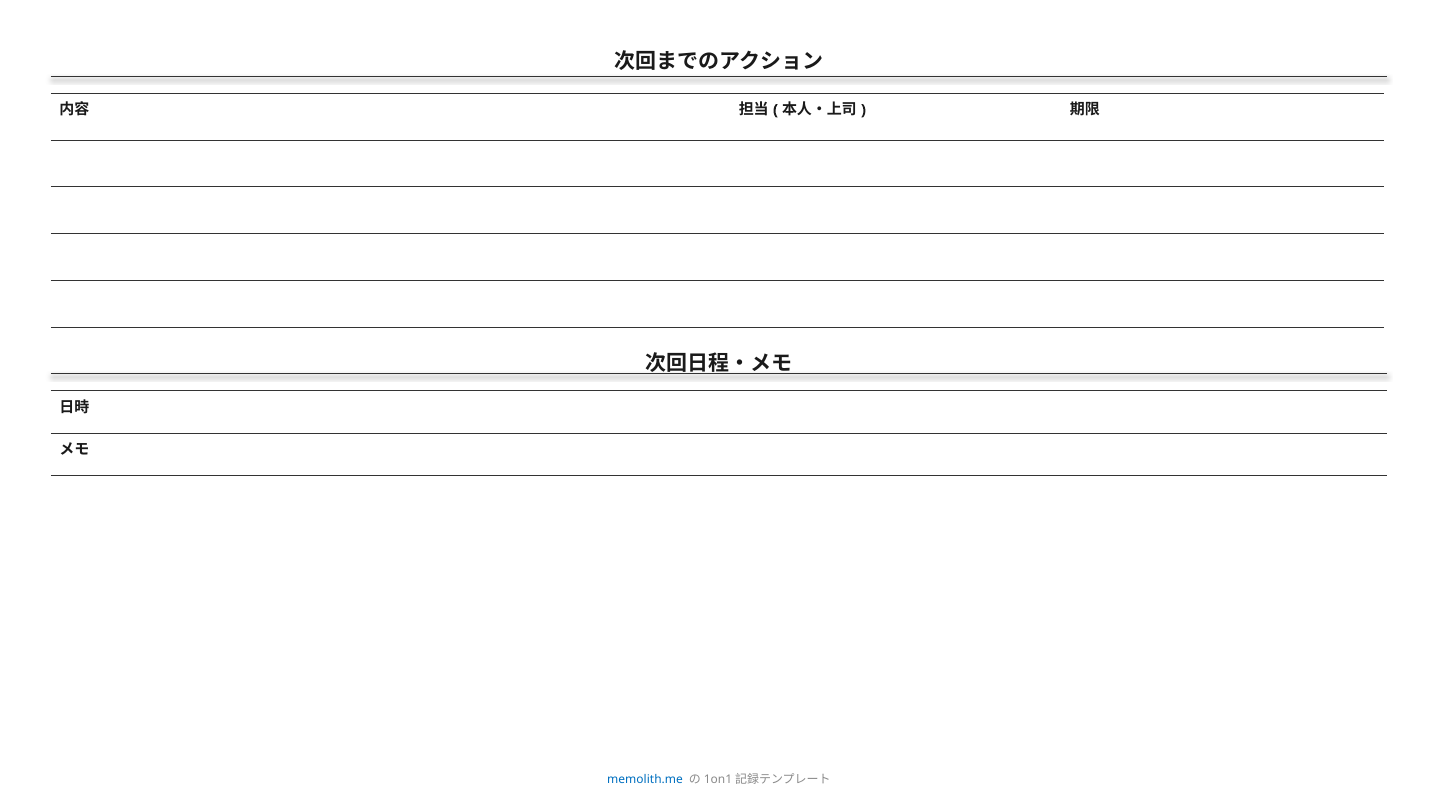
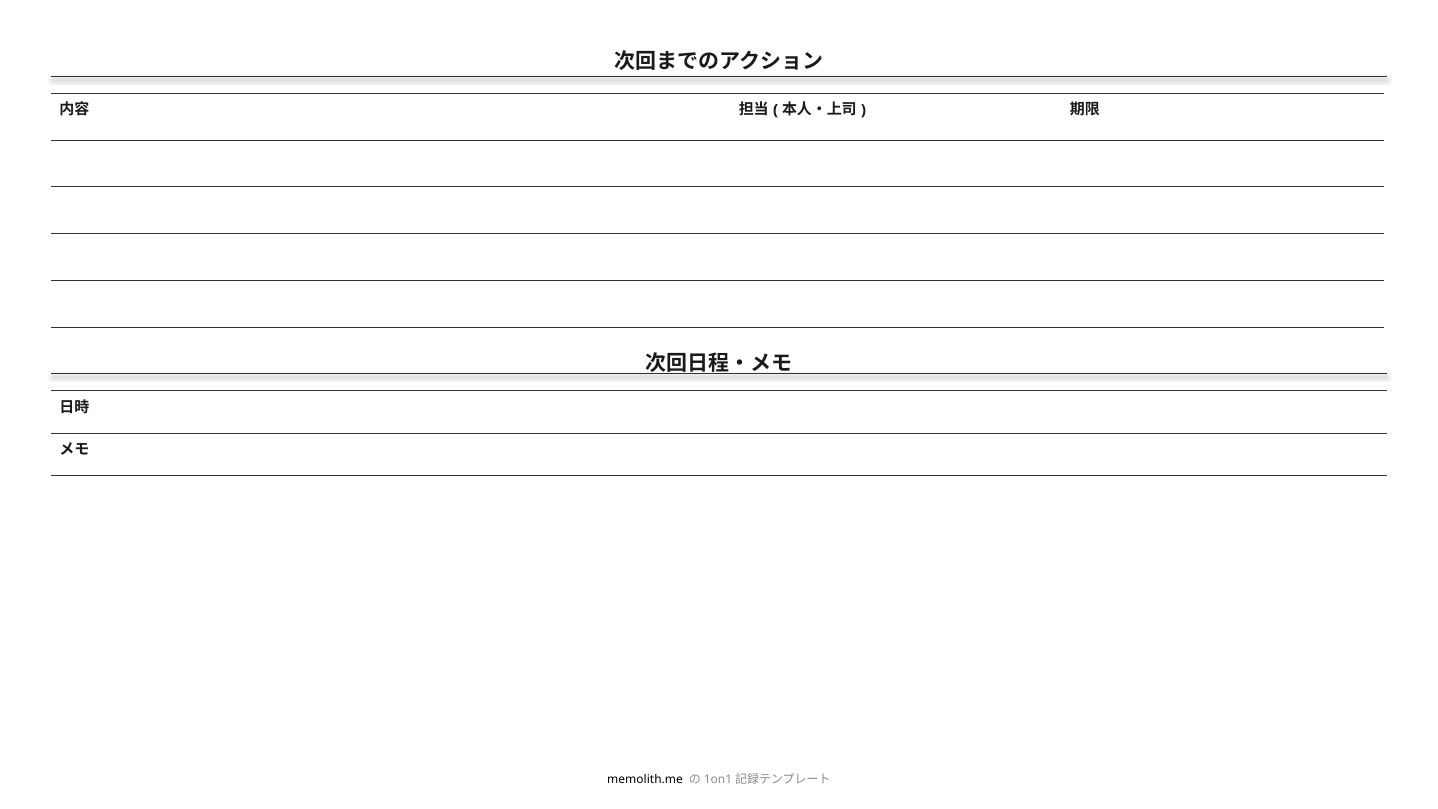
memolith.me colour: blue -> black
